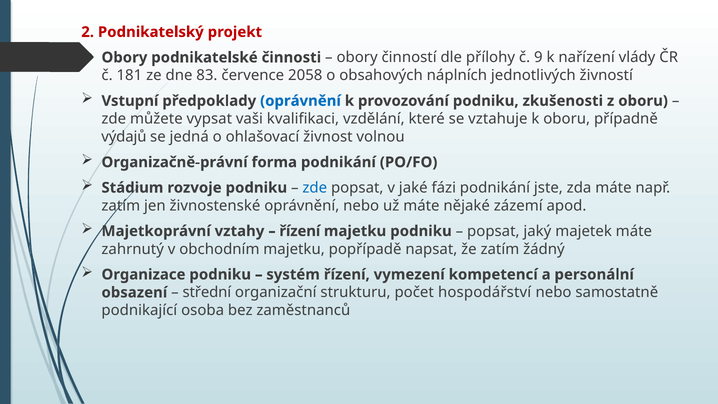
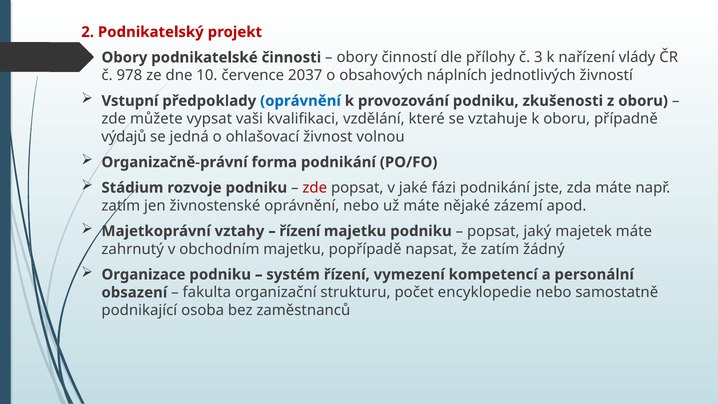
9: 9 -> 3
181: 181 -> 978
83: 83 -> 10
2058: 2058 -> 2037
zde at (315, 188) colour: blue -> red
střední: střední -> fakulta
hospodářství: hospodářství -> encyklopedie
